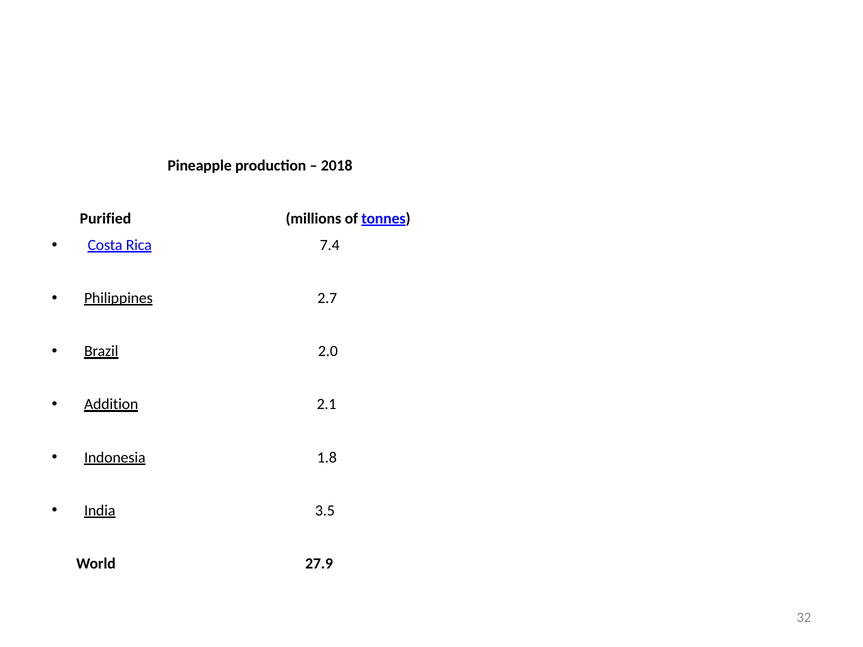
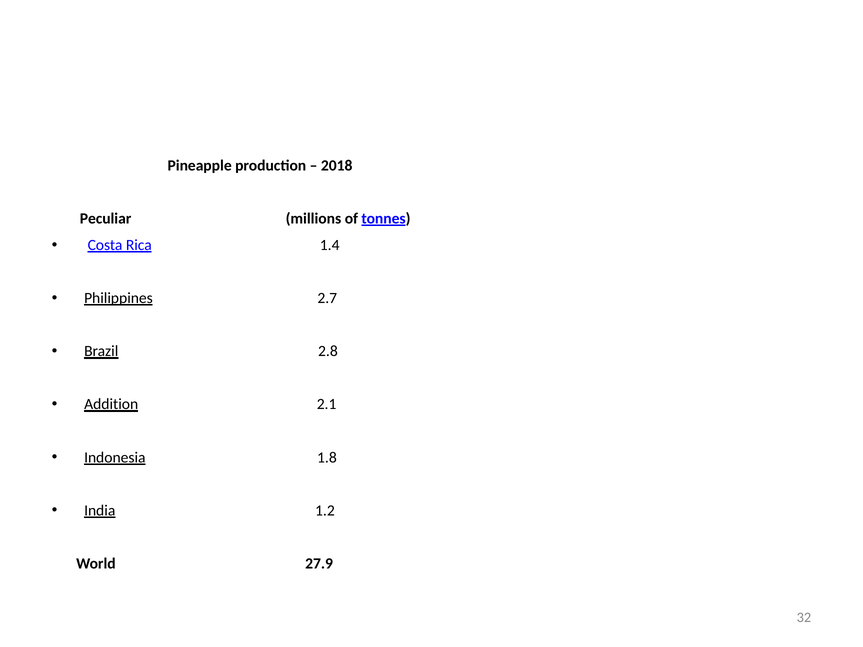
Purified: Purified -> Peculiar
7.4: 7.4 -> 1.4
2.0: 2.0 -> 2.8
3.5: 3.5 -> 1.2
